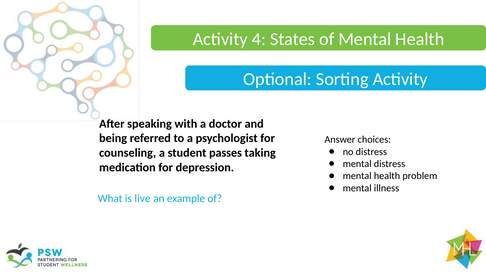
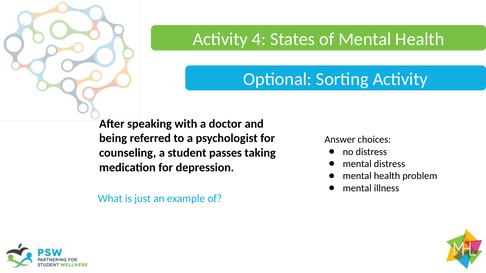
live: live -> just
